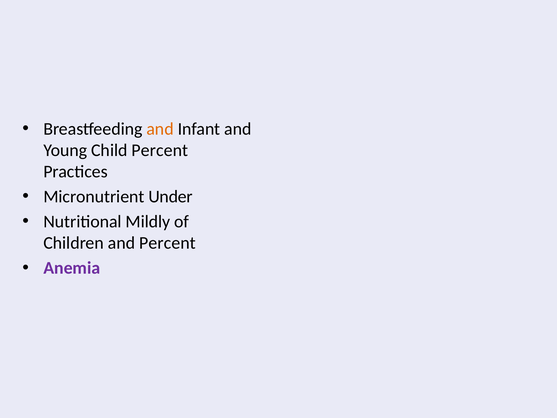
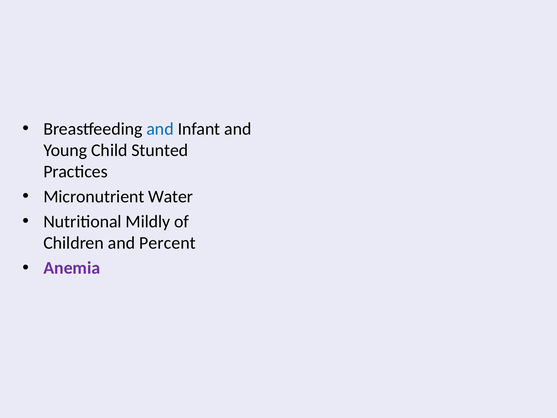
and at (160, 129) colour: orange -> blue
Child Percent: Percent -> Stunted
Under: Under -> Water
